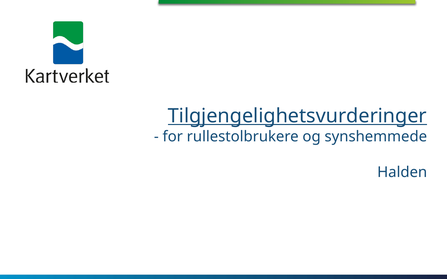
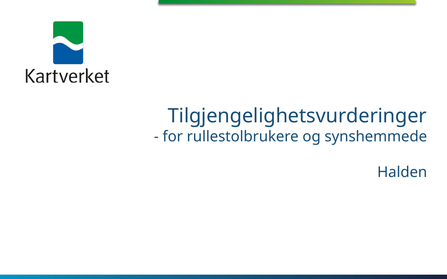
Tilgjengelighetsvurderinger underline: present -> none
